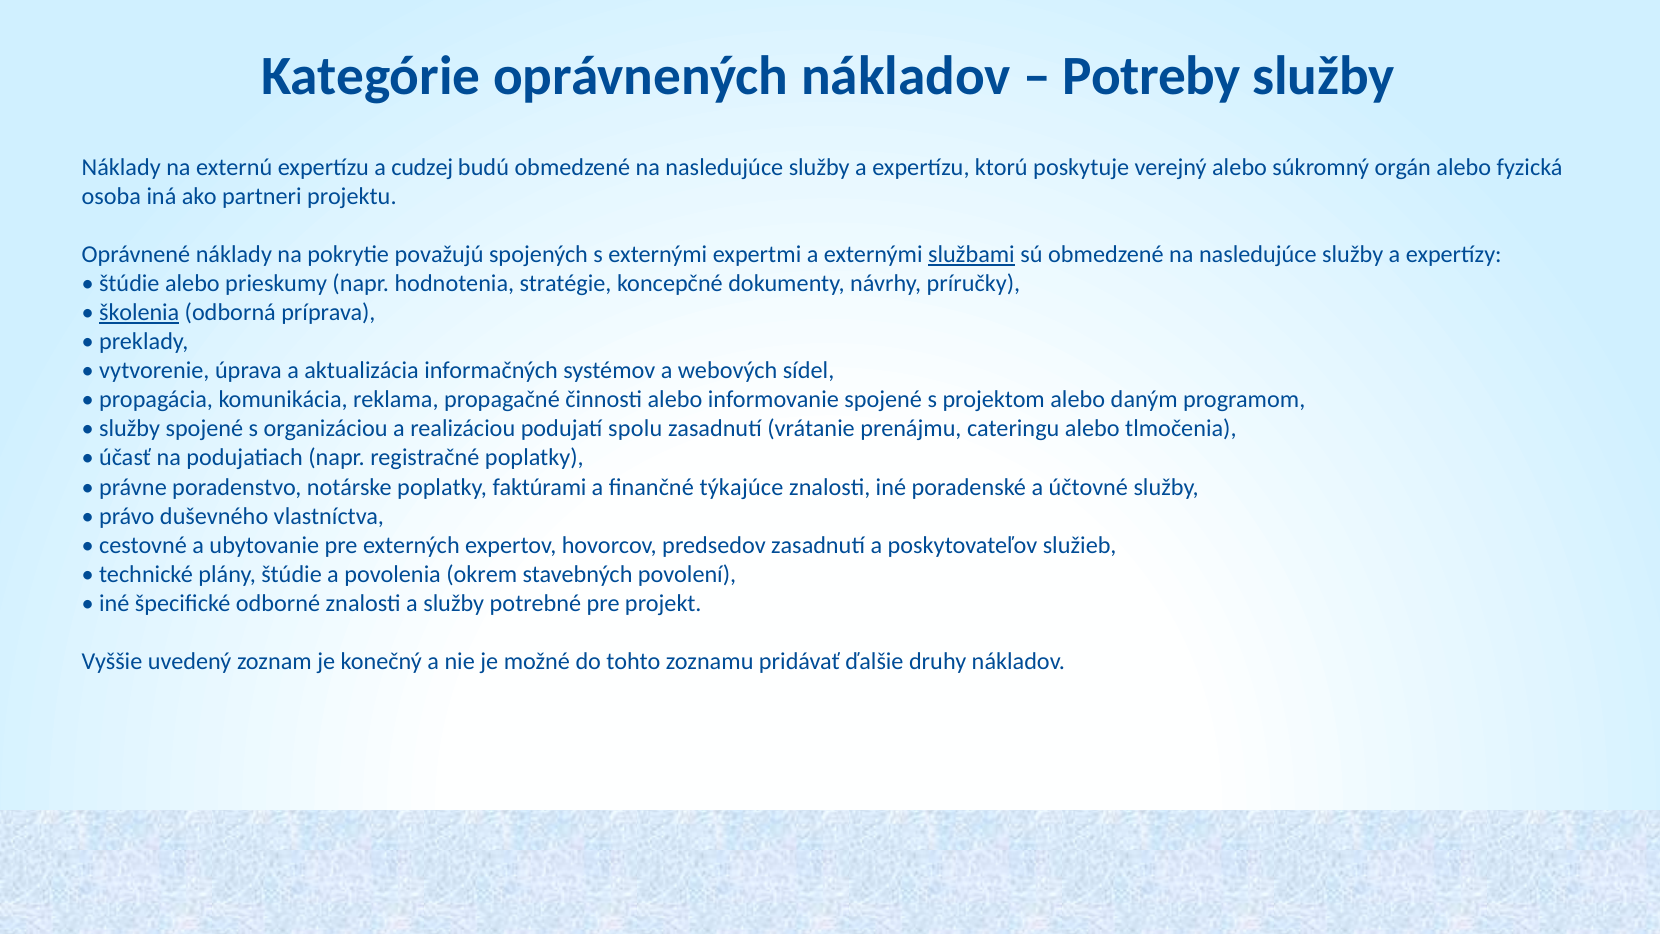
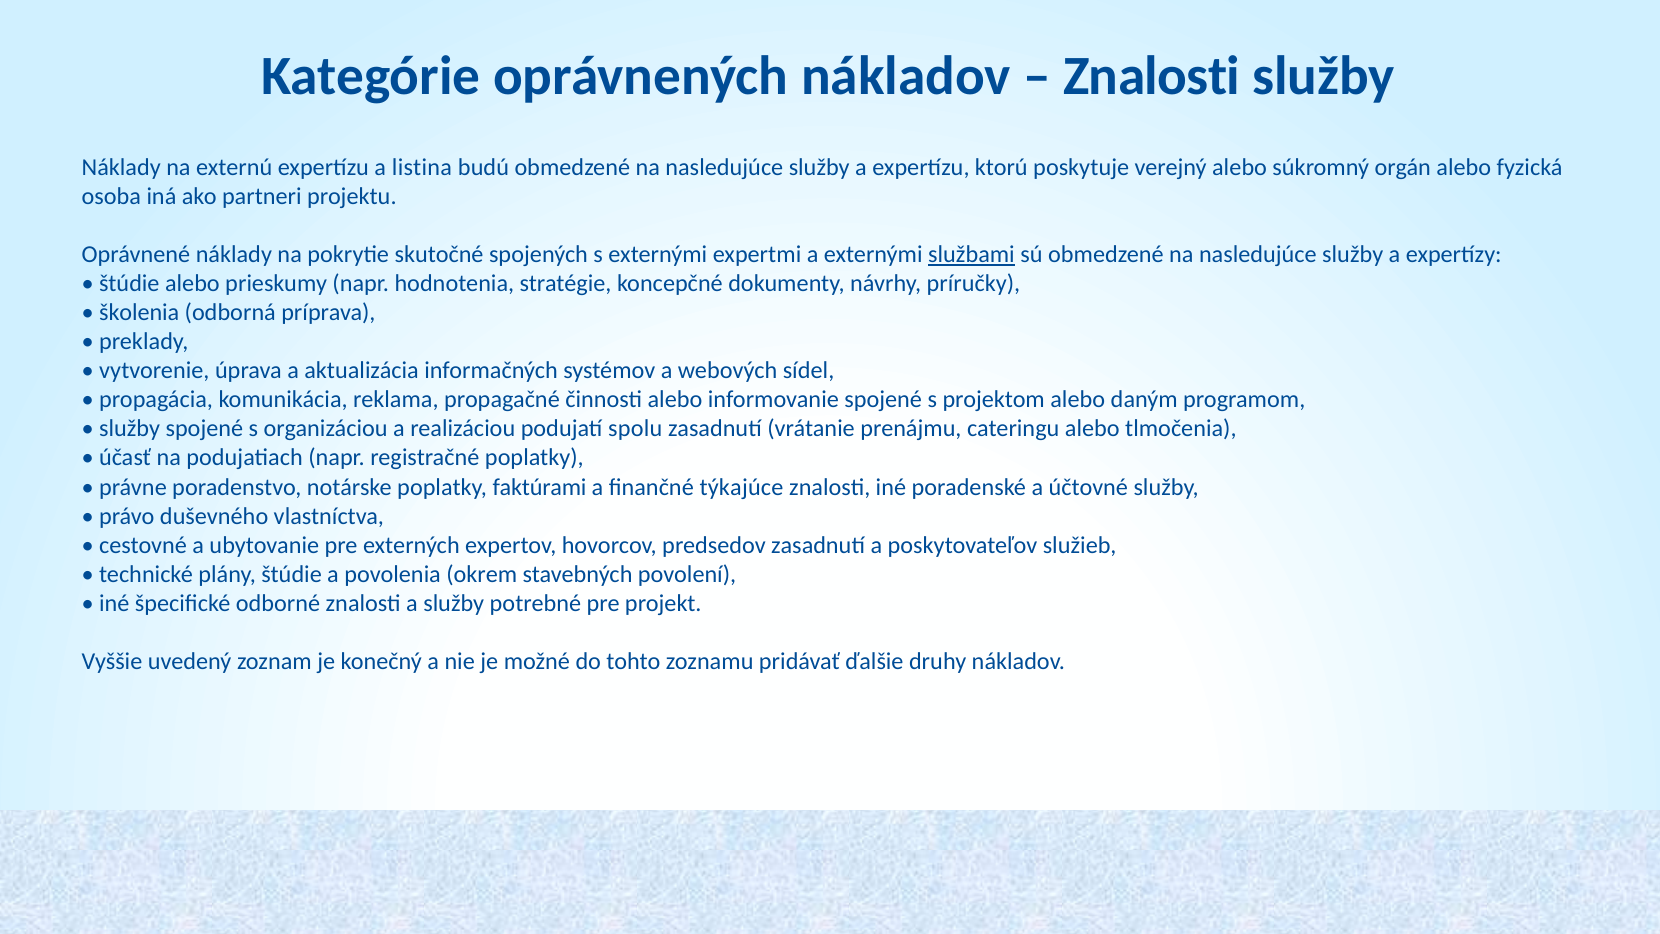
Potreby at (1152, 76): Potreby -> Znalosti
cudzej: cudzej -> listina
považujú: považujú -> skutočné
školenia underline: present -> none
